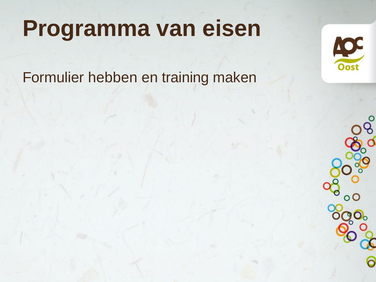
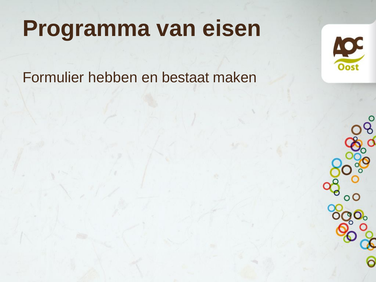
training: training -> bestaat
